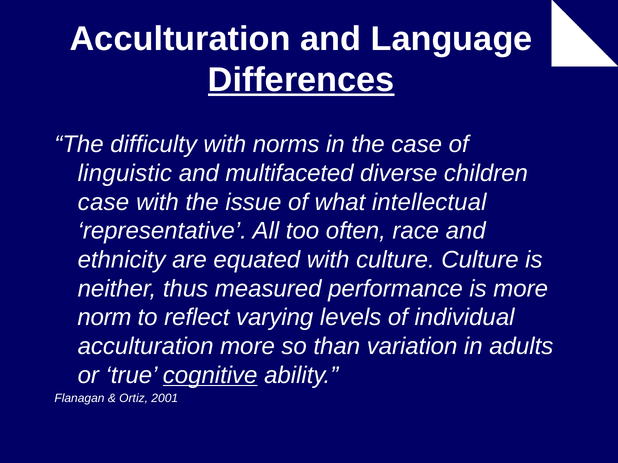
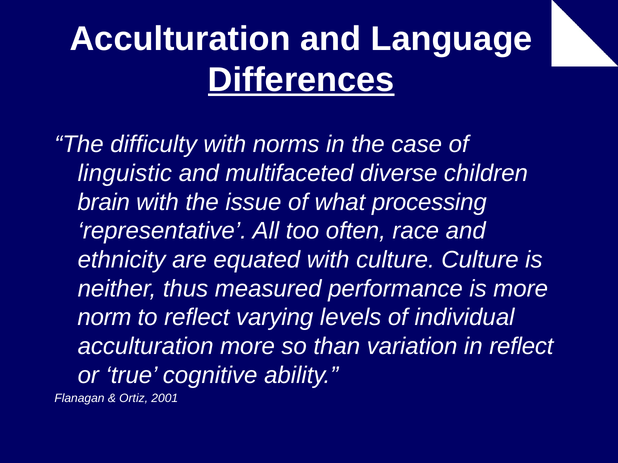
case at (103, 202): case -> brain
intellectual: intellectual -> processing
in adults: adults -> reflect
cognitive underline: present -> none
